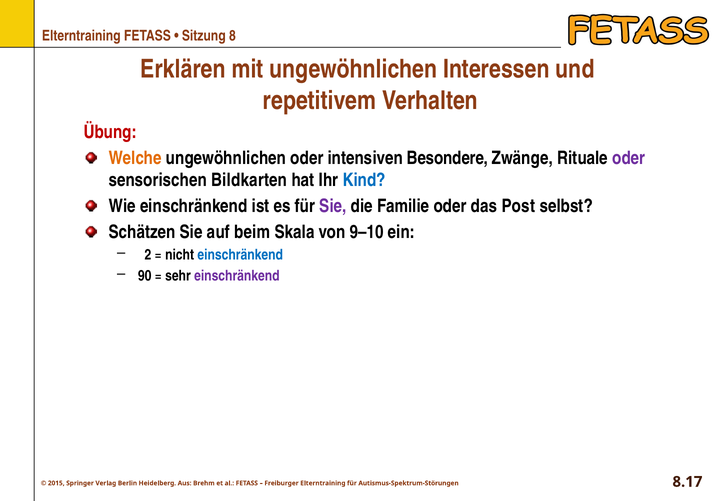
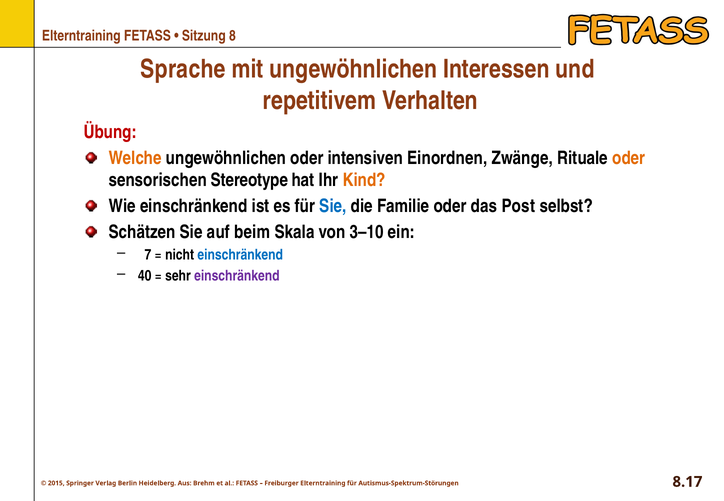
Erklären: Erklären -> Sprache
Besondere: Besondere -> Einordnen
oder at (629, 158) colour: purple -> orange
Bildkarten: Bildkarten -> Stereotype
Kind colour: blue -> orange
Sie at (333, 206) colour: purple -> blue
9–10: 9–10 -> 3–10
2: 2 -> 7
90: 90 -> 40
